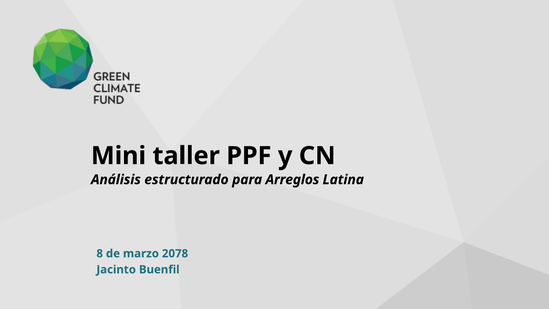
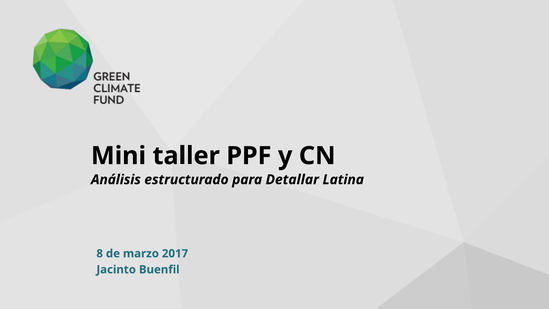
Arreglos: Arreglos -> Detallar
2078: 2078 -> 2017
